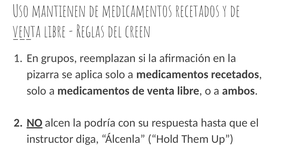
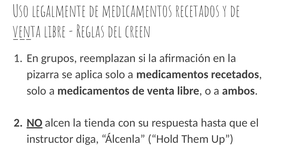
mantienen: mantienen -> legalmente
podría: podría -> tienda
